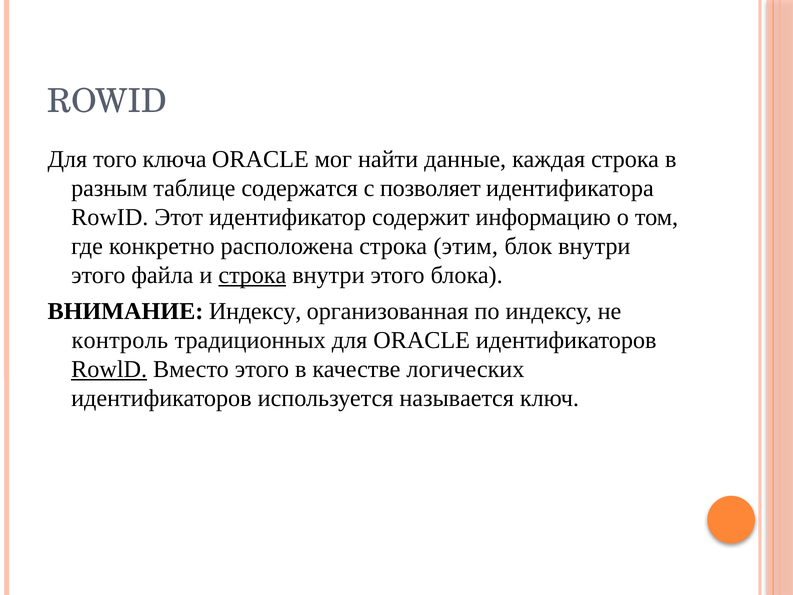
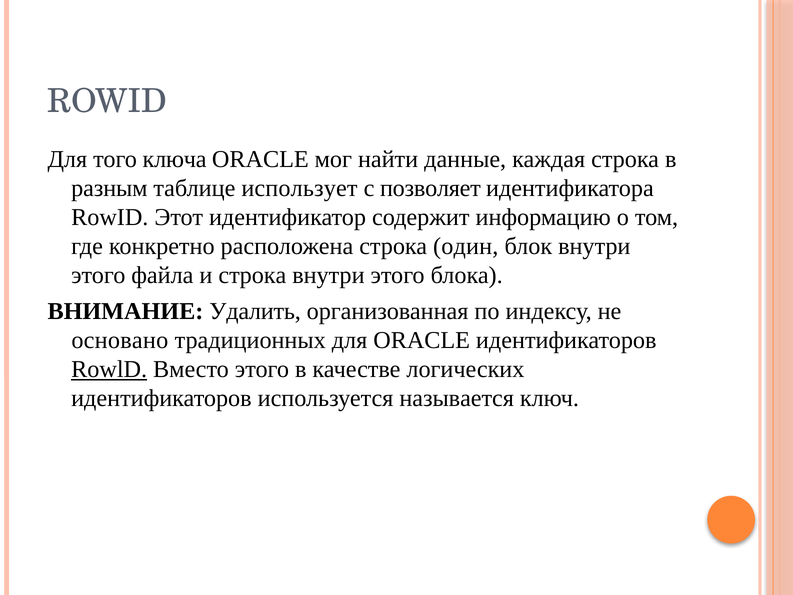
содержатся: содержатся -> использует
этим: этим -> один
строка at (252, 275) underline: present -> none
ВНИМАНИЕ Индексу: Индексу -> Удалить
контроль: контроль -> основано
